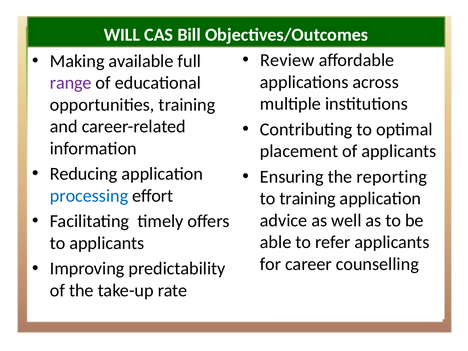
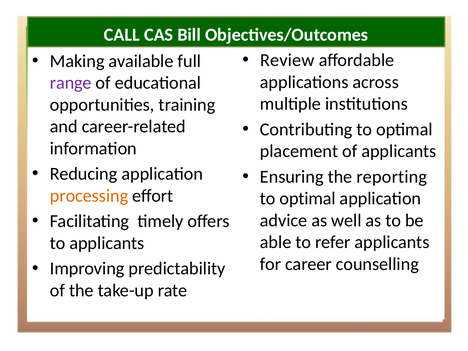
WILL: WILL -> CALL
processing colour: blue -> orange
training at (308, 199): training -> optimal
